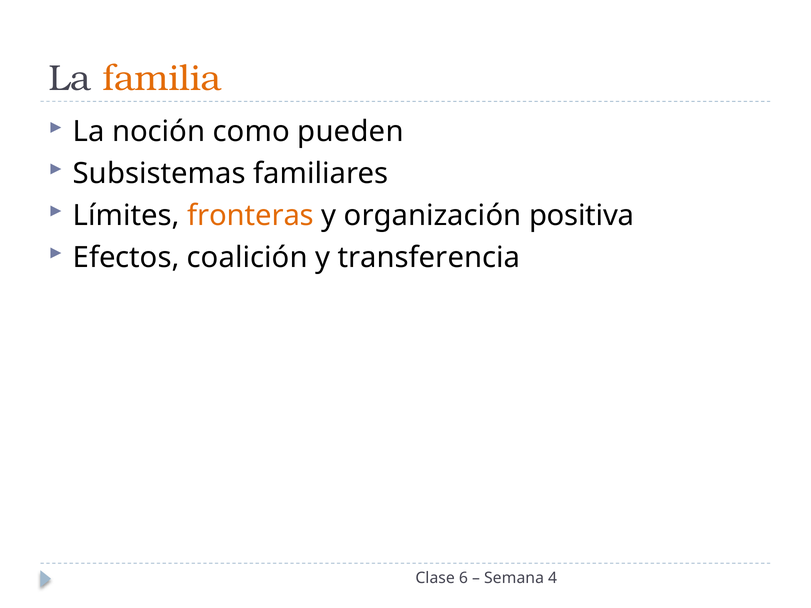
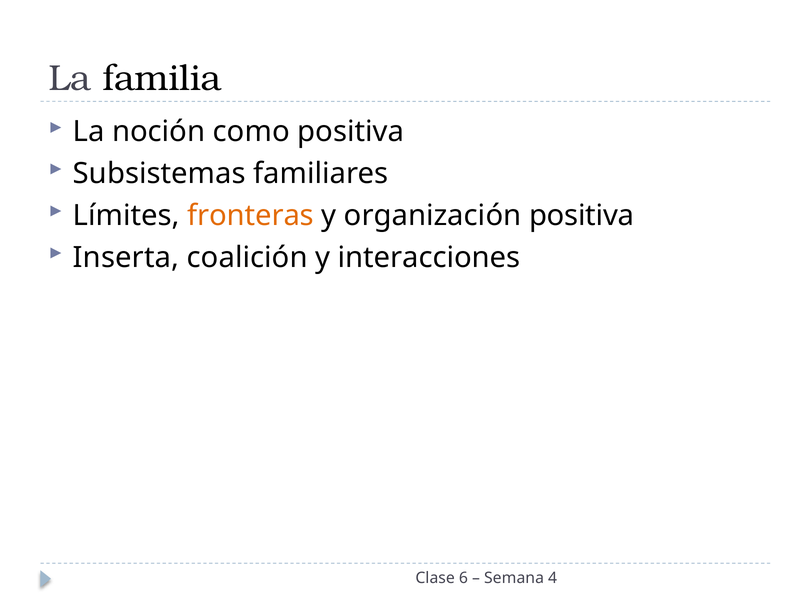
familia colour: orange -> black
como pueden: pueden -> positiva
Efectos: Efectos -> Inserta
transferencia: transferencia -> interacciones
